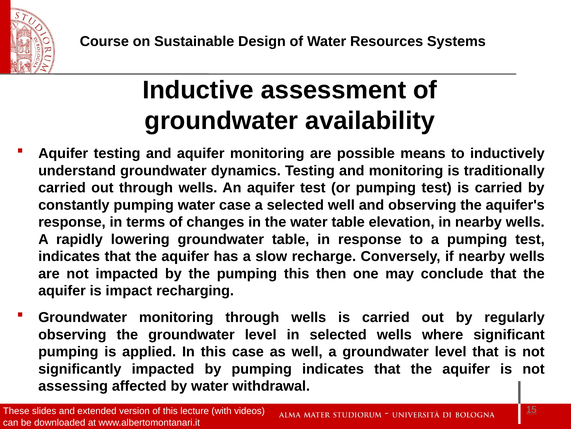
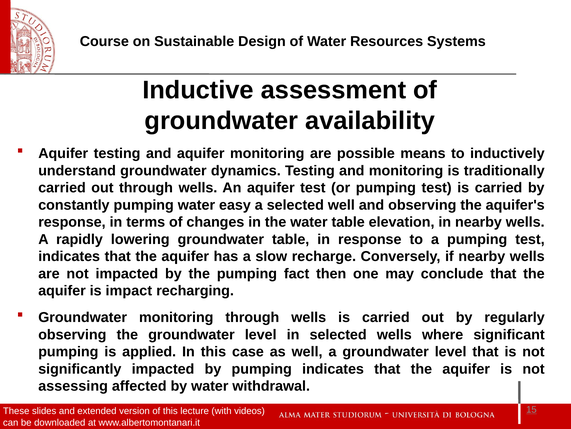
water case: case -> easy
pumping this: this -> fact
